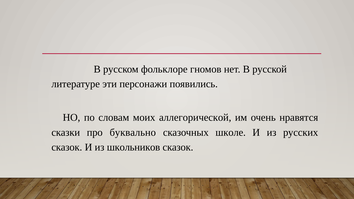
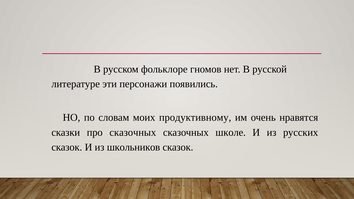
аллегорической: аллегорической -> продуктивному
про буквально: буквально -> сказочных
